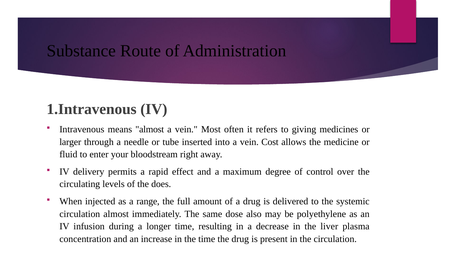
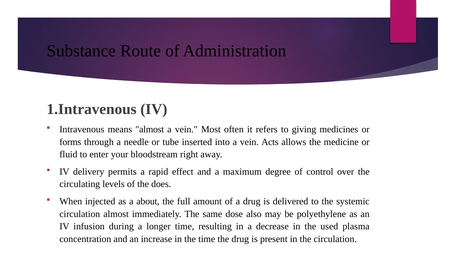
larger: larger -> forms
Cost: Cost -> Acts
range: range -> about
liver: liver -> used
